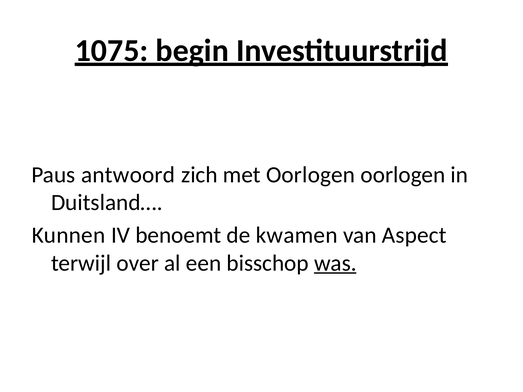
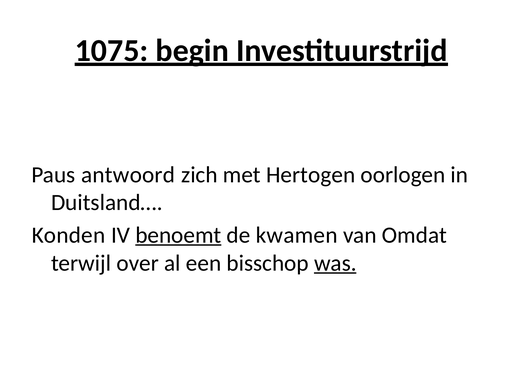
met Oorlogen: Oorlogen -> Hertogen
Kunnen: Kunnen -> Konden
benoemt underline: none -> present
Aspect: Aspect -> Omdat
